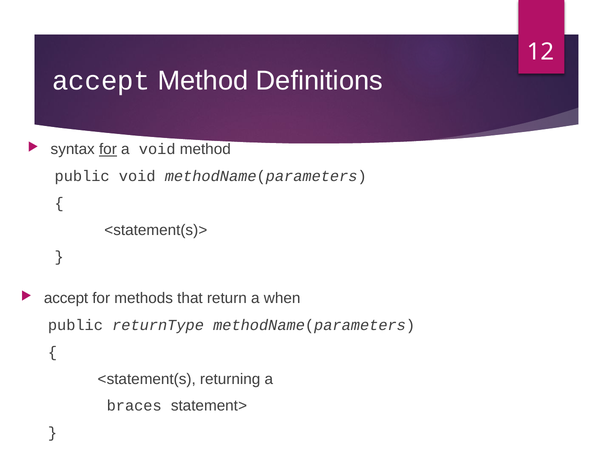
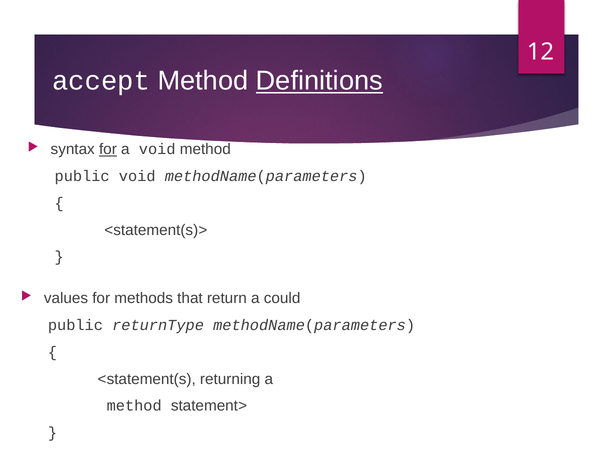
Definitions underline: none -> present
accept at (66, 298): accept -> values
when: when -> could
braces at (134, 406): braces -> method
